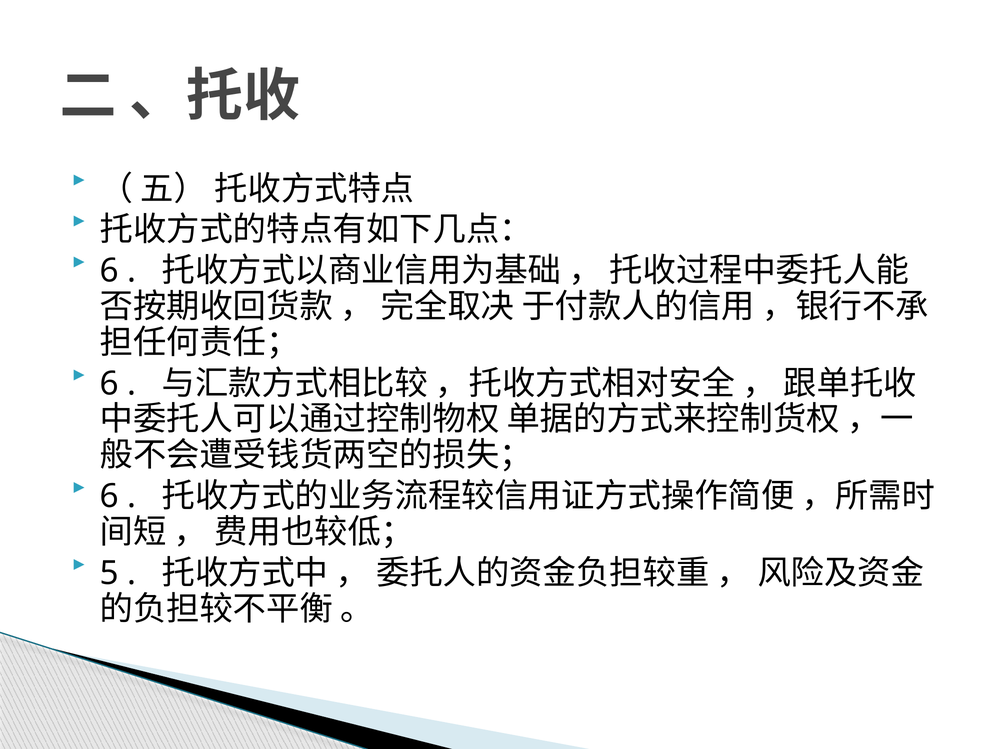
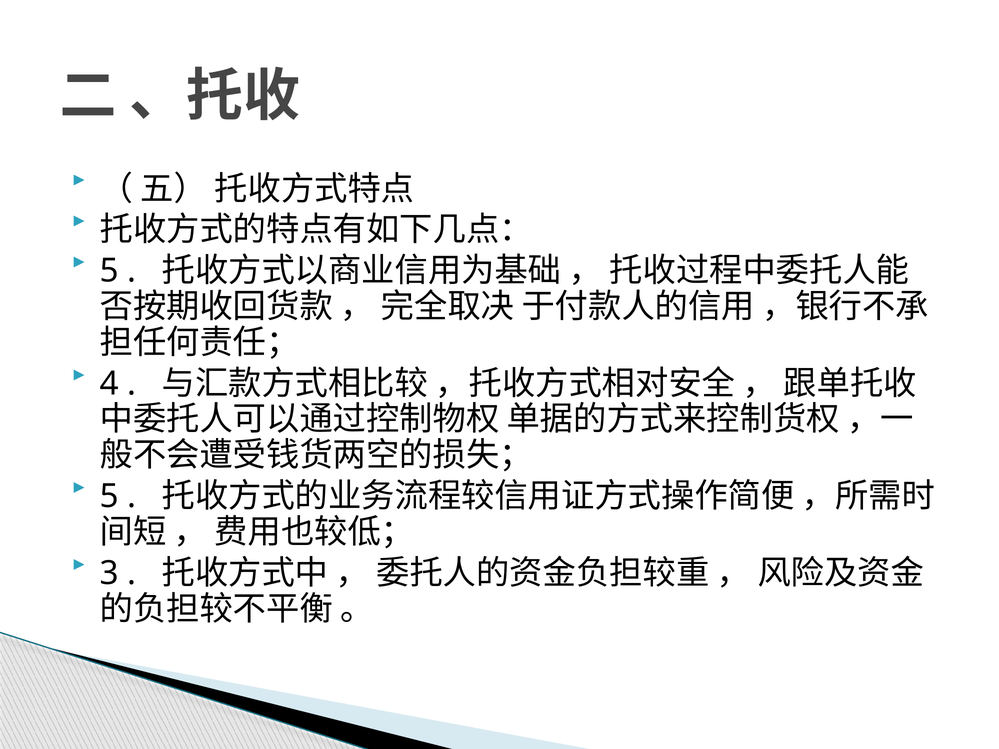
6 at (109, 271): 6 -> 5
6 at (109, 384): 6 -> 4
6 at (109, 496): 6 -> 5
5: 5 -> 3
